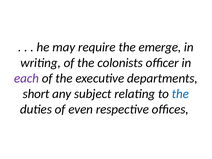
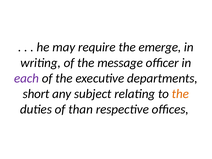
colonists: colonists -> message
the at (180, 94) colour: blue -> orange
even: even -> than
